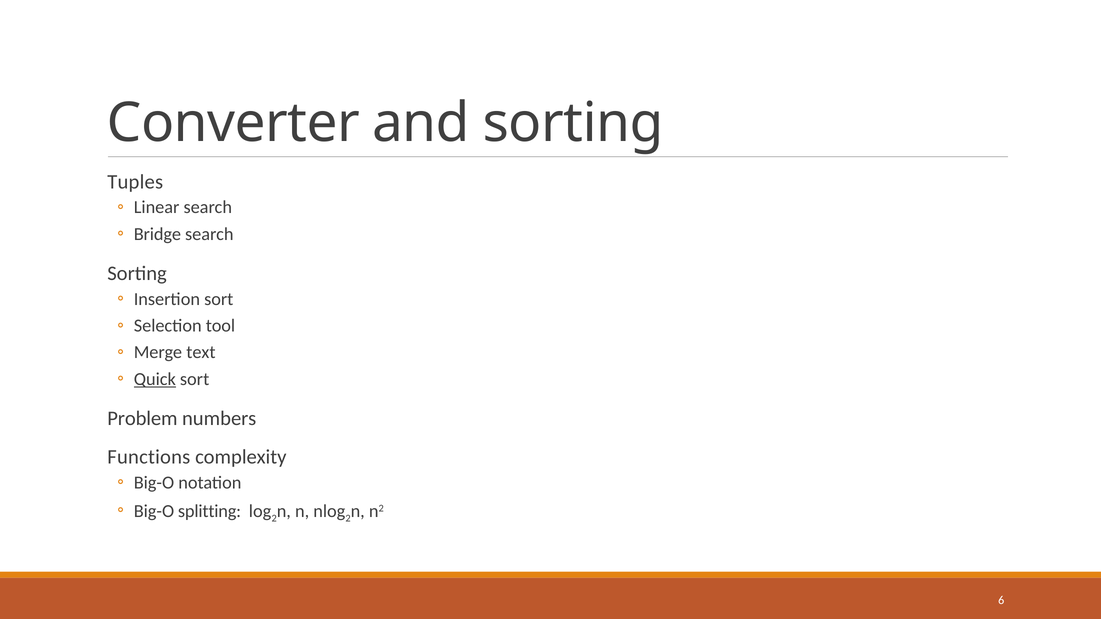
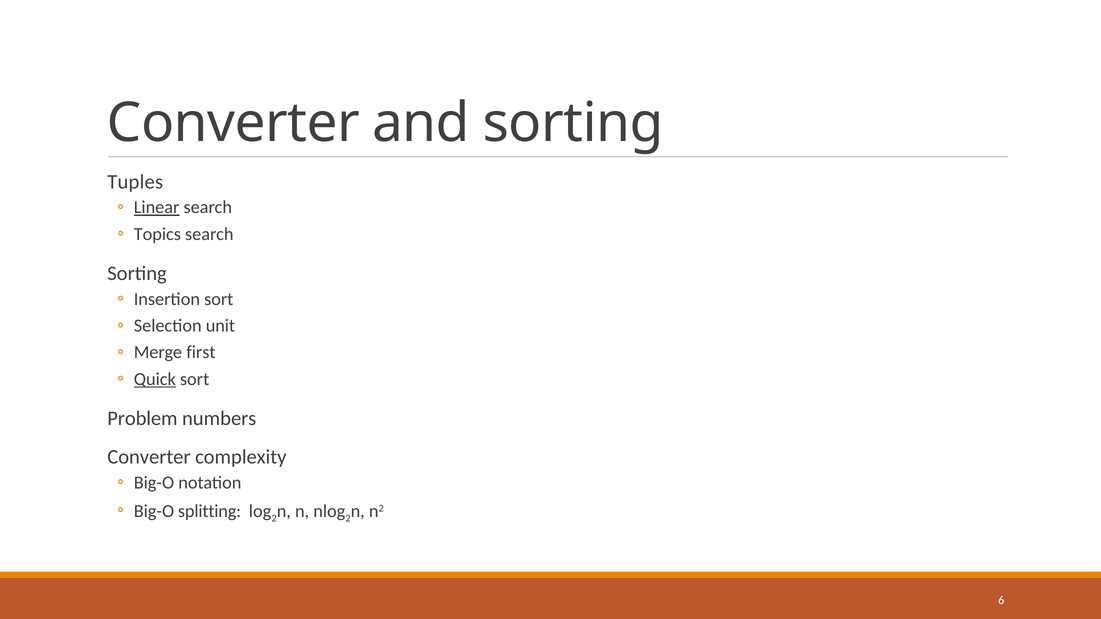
Linear underline: none -> present
Bridge: Bridge -> Topics
tool: tool -> unit
text: text -> first
Functions at (149, 457): Functions -> Converter
